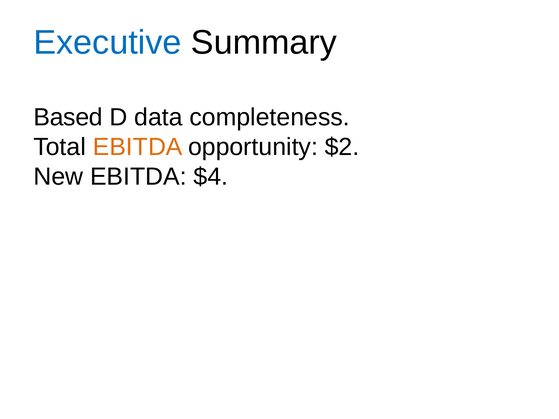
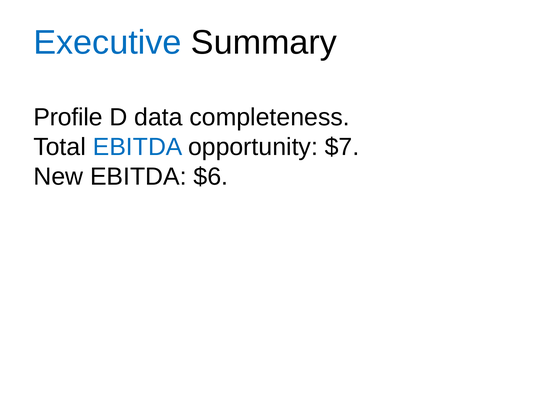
Based: Based -> Profile
EBITDA at (138, 147) colour: orange -> blue
$2: $2 -> $7
$4: $4 -> $6
